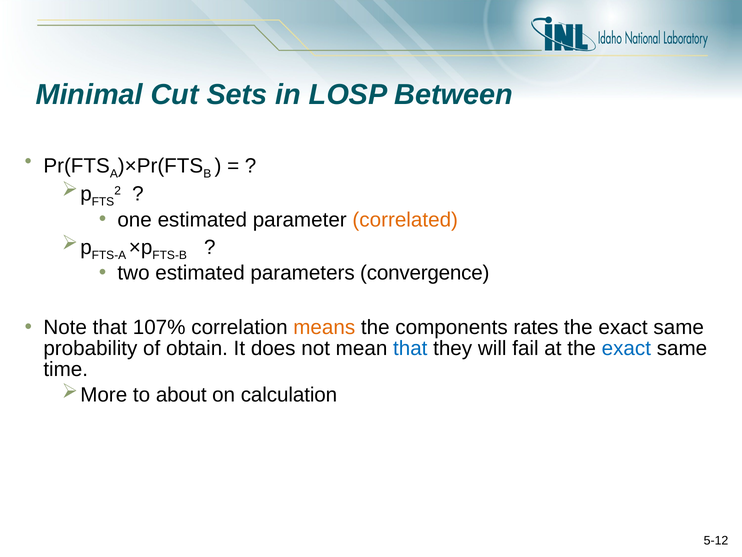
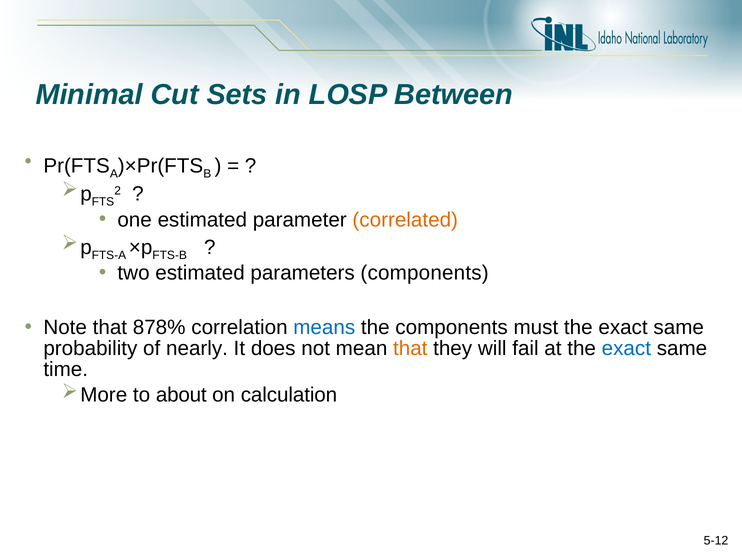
parameters convergence: convergence -> components
107%: 107% -> 878%
means colour: orange -> blue
rates: rates -> must
obtain: obtain -> nearly
that at (410, 348) colour: blue -> orange
